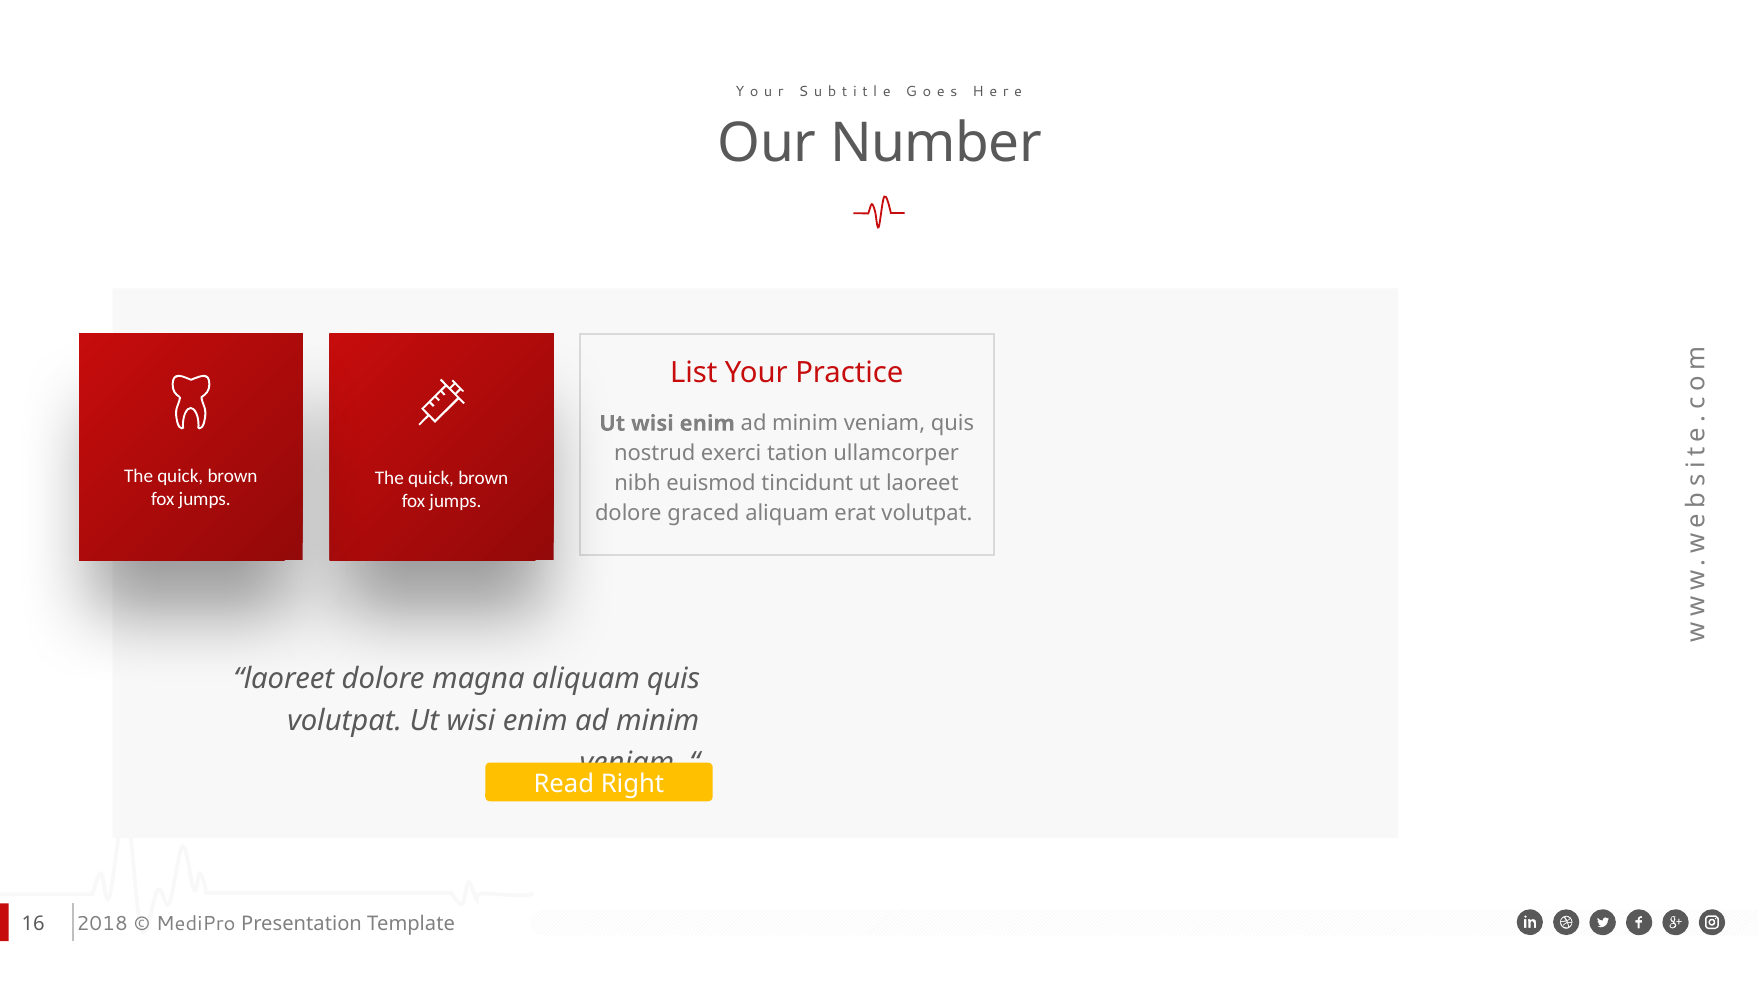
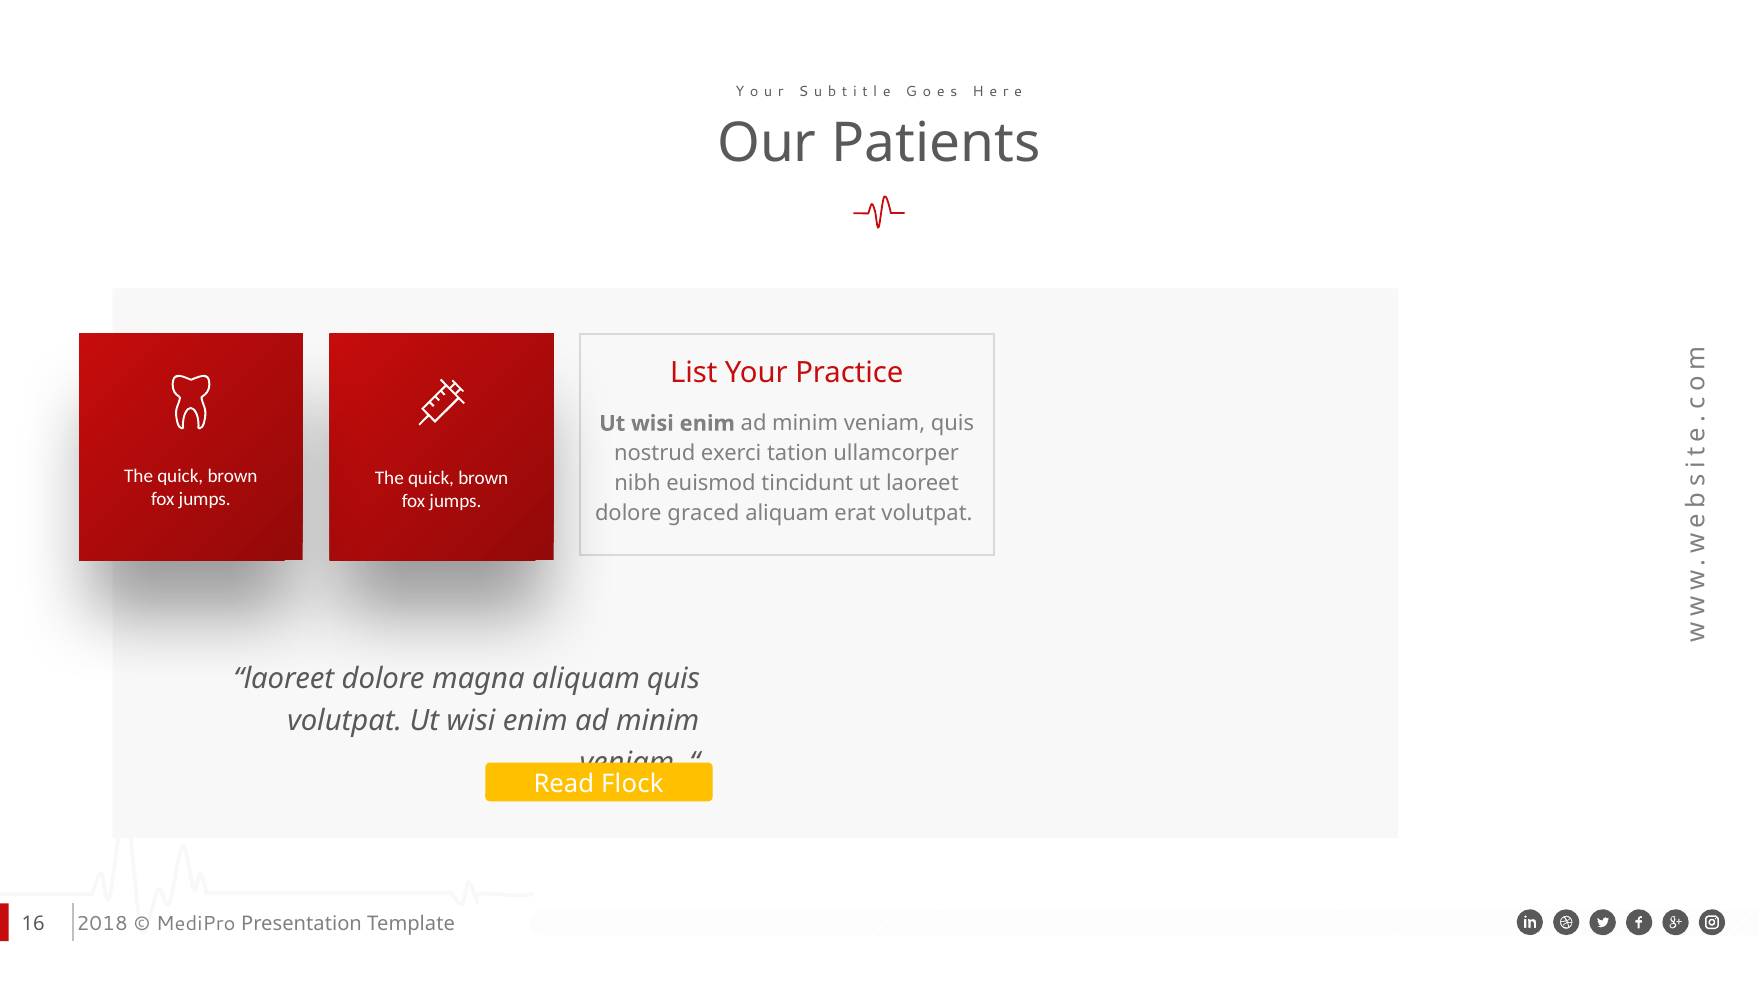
Number: Number -> Patients
Right: Right -> Flock
